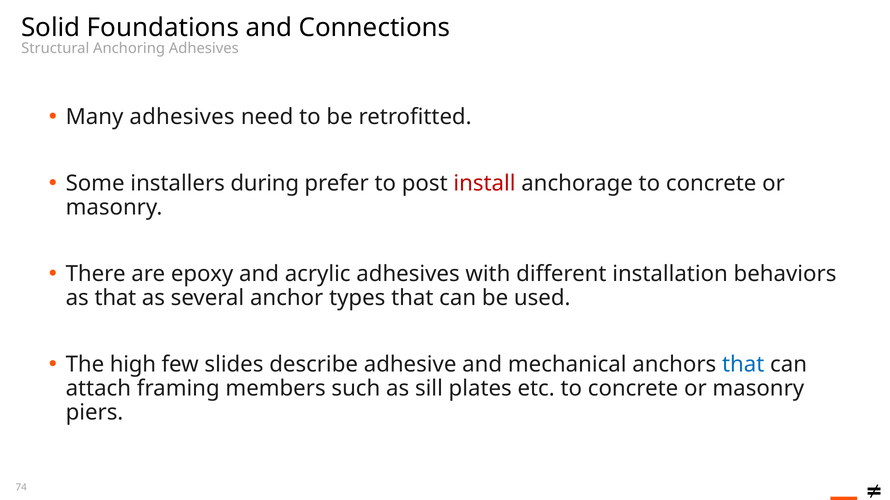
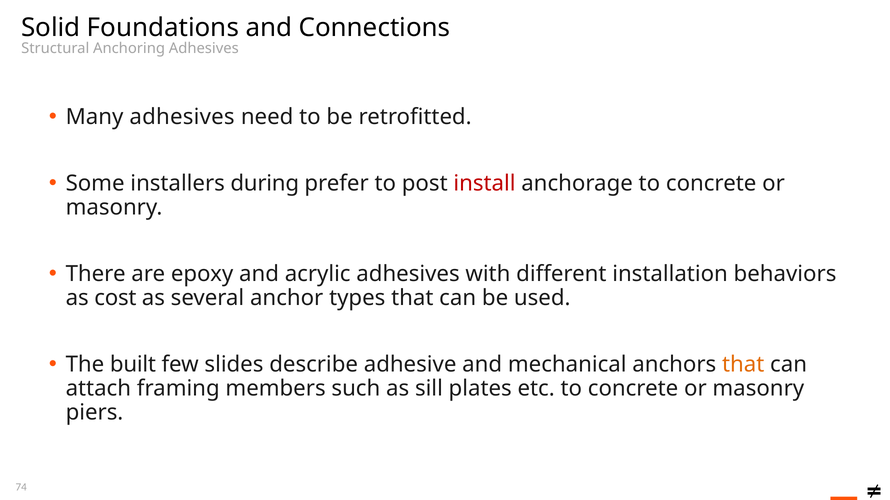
as that: that -> cost
high: high -> built
that at (743, 365) colour: blue -> orange
